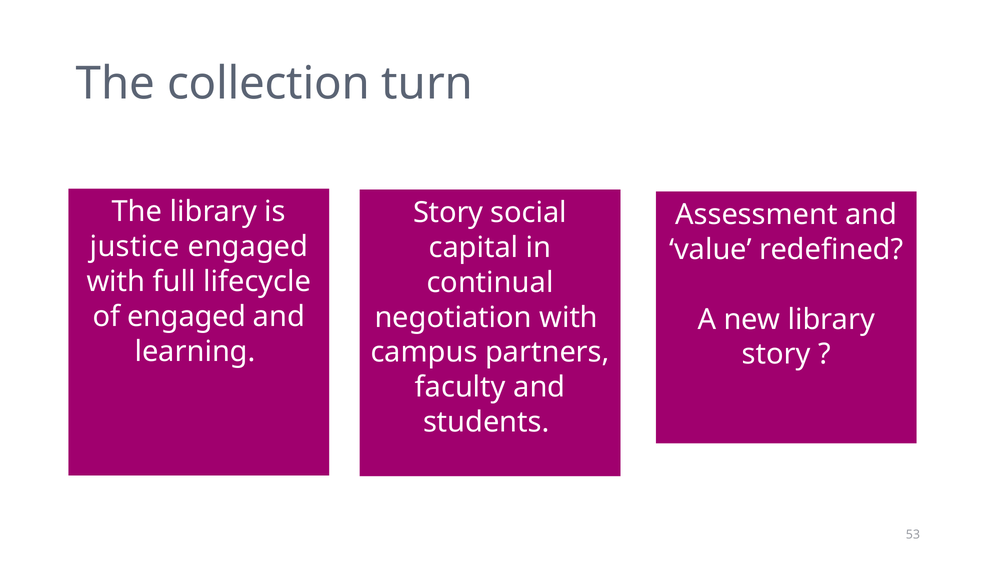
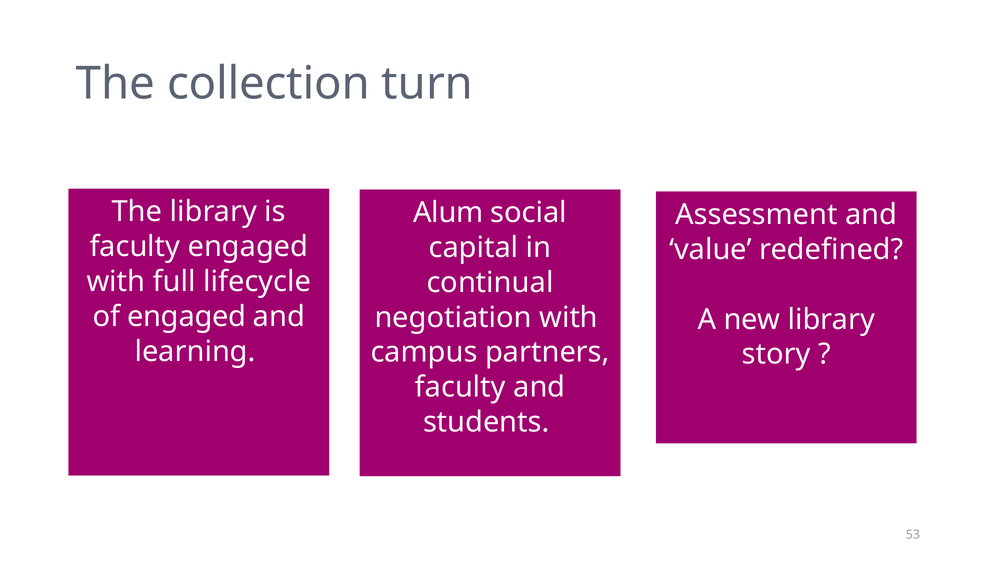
Story at (448, 212): Story -> Alum
justice at (135, 246): justice -> faculty
